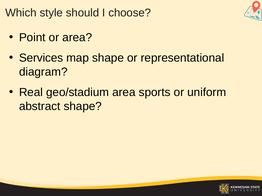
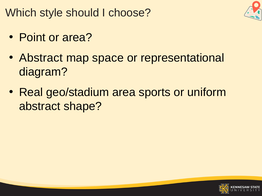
Services at (41, 58): Services -> Abstract
map shape: shape -> space
